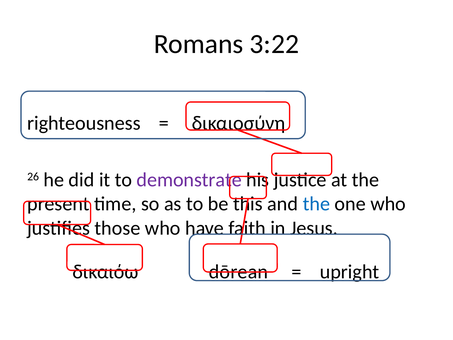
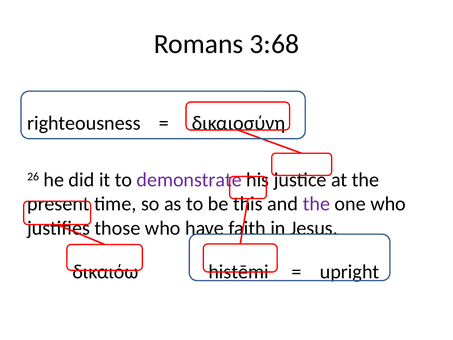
3:22: 3:22 -> 3:68
the at (316, 204) colour: blue -> purple
dōrean: dōrean -> histēmi
